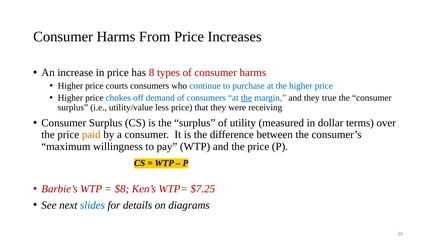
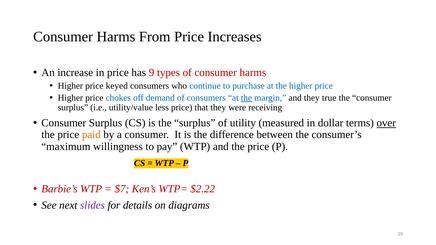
8: 8 -> 9
courts: courts -> keyed
over underline: none -> present
$8: $8 -> $7
$7.25: $7.25 -> $2.22
slides colour: blue -> purple
